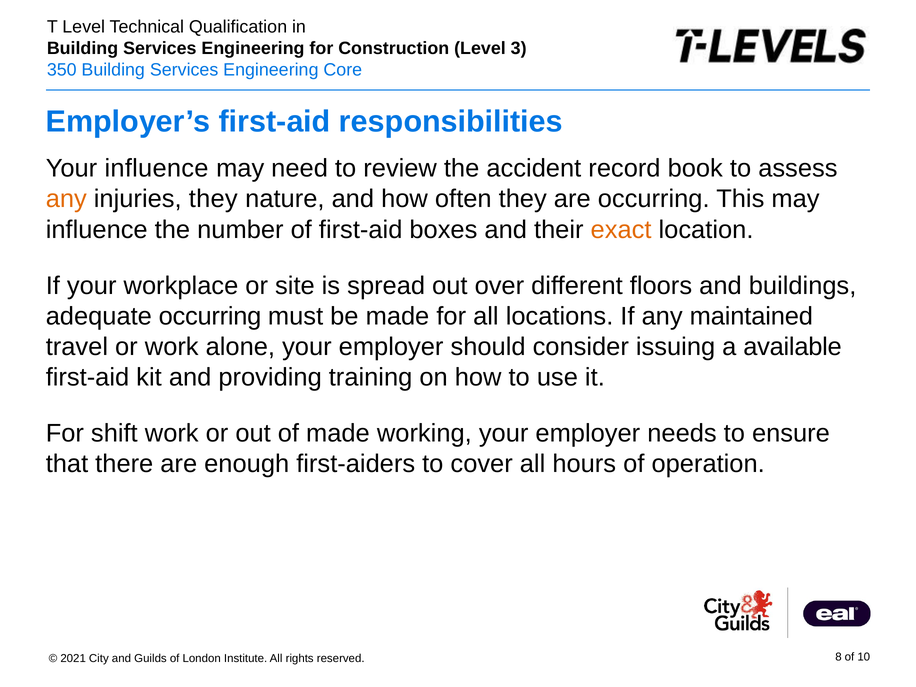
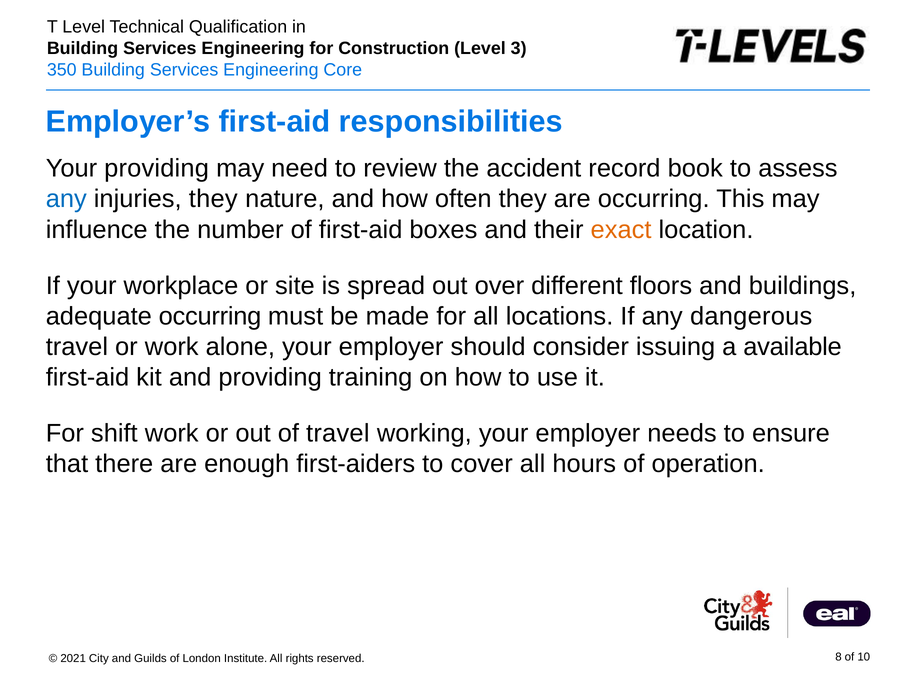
Your influence: influence -> providing
any at (66, 199) colour: orange -> blue
maintained: maintained -> dangerous
of made: made -> travel
